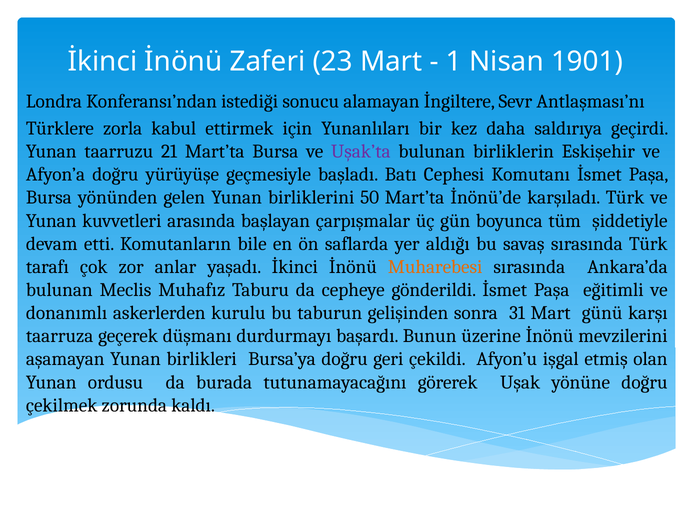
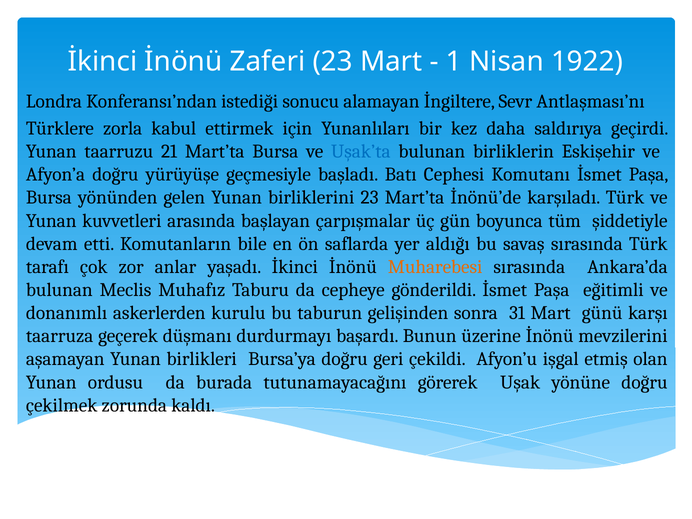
1901: 1901 -> 1922
Uşak’ta colour: purple -> blue
birliklerini 50: 50 -> 23
